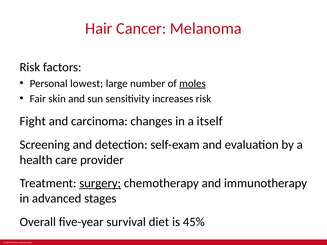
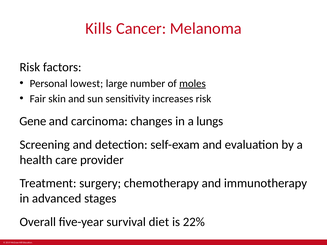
Hair: Hair -> Kills
Fight: Fight -> Gene
itself: itself -> lungs
surgery underline: present -> none
45%: 45% -> 22%
